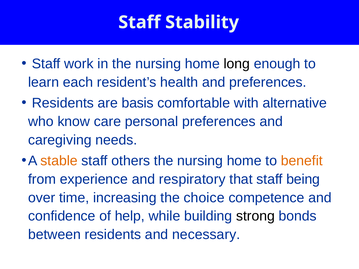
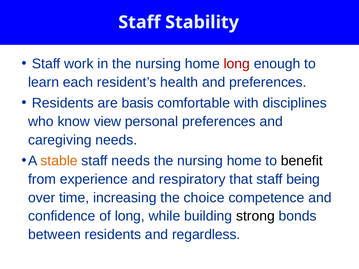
long at (237, 64) colour: black -> red
alternative: alternative -> disciplines
care: care -> view
staff others: others -> needs
benefit colour: orange -> black
of help: help -> long
necessary: necessary -> regardless
